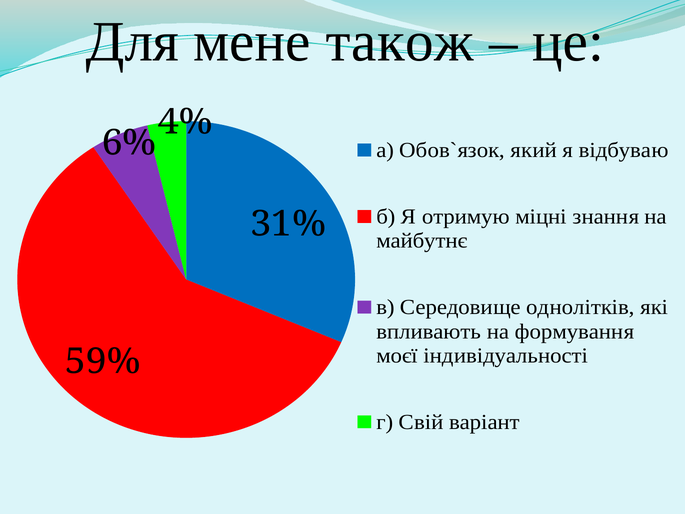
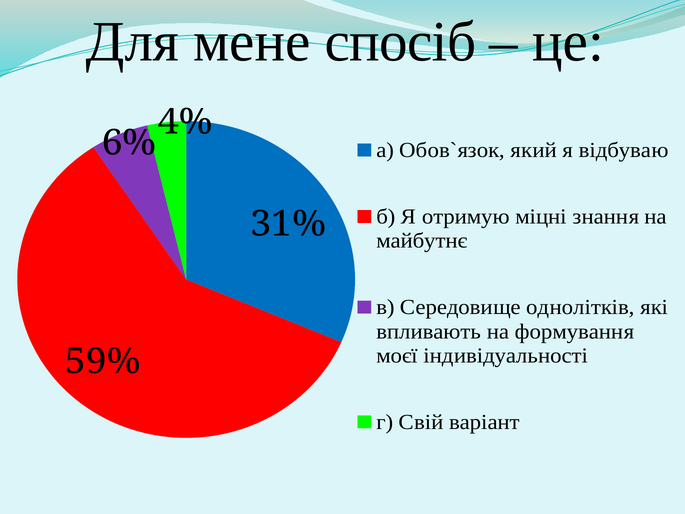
також: також -> спосіб
